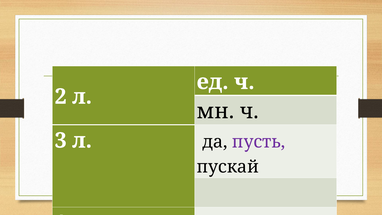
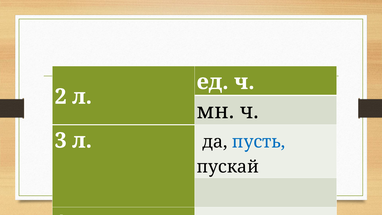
пусть colour: purple -> blue
